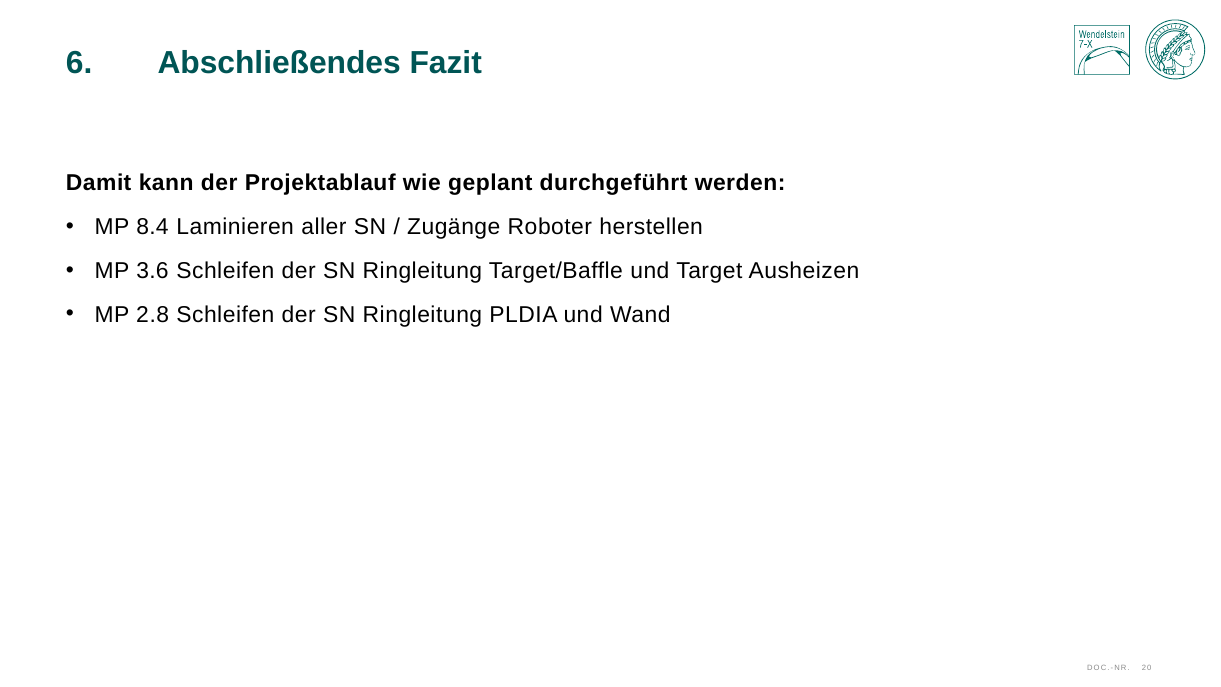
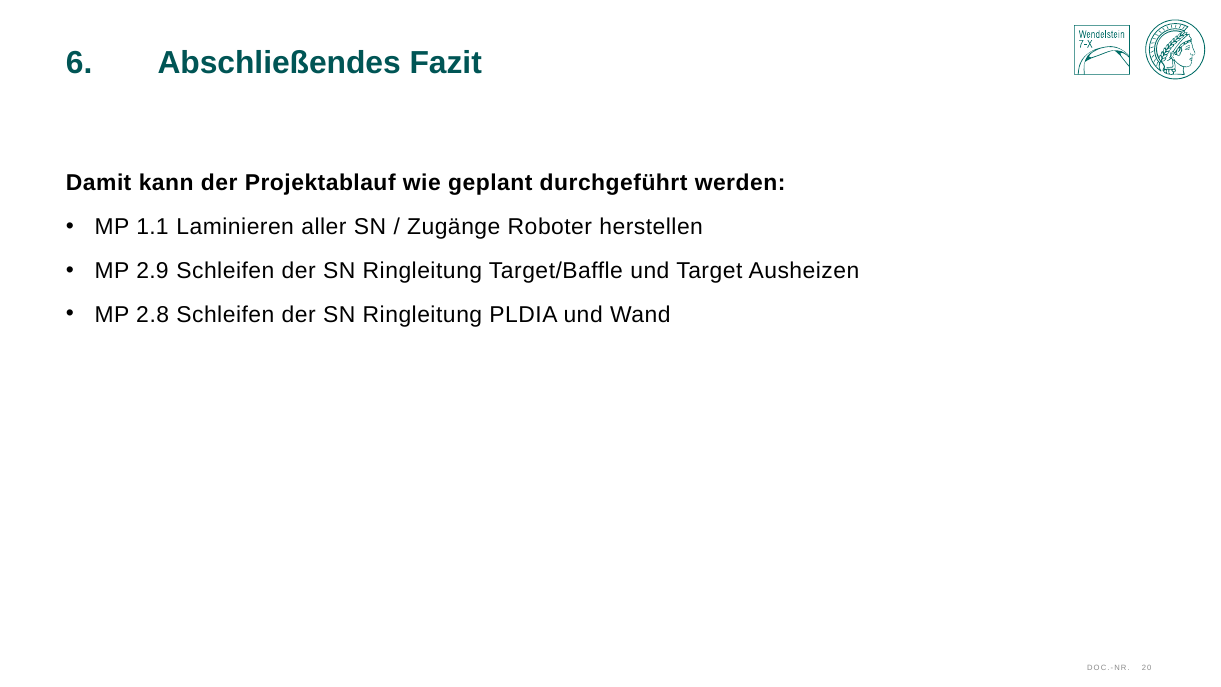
8.4: 8.4 -> 1.1
3.6: 3.6 -> 2.9
